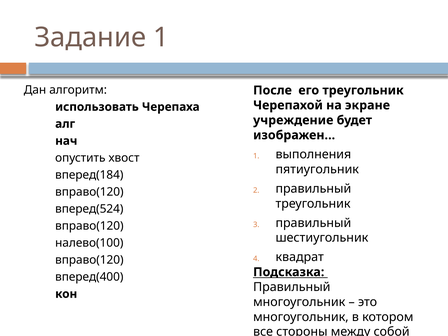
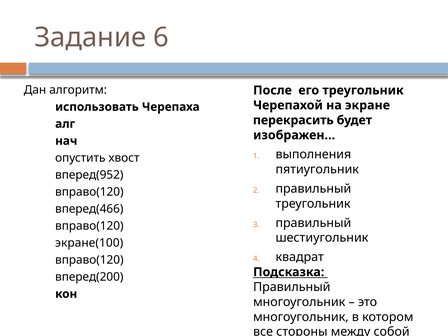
Задание 1: 1 -> 6
учреждение: учреждение -> перекрасить
вперед(184: вперед(184 -> вперед(952
вперед(524: вперед(524 -> вперед(466
налево(100: налево(100 -> экране(100
вперед(400: вперед(400 -> вперед(200
